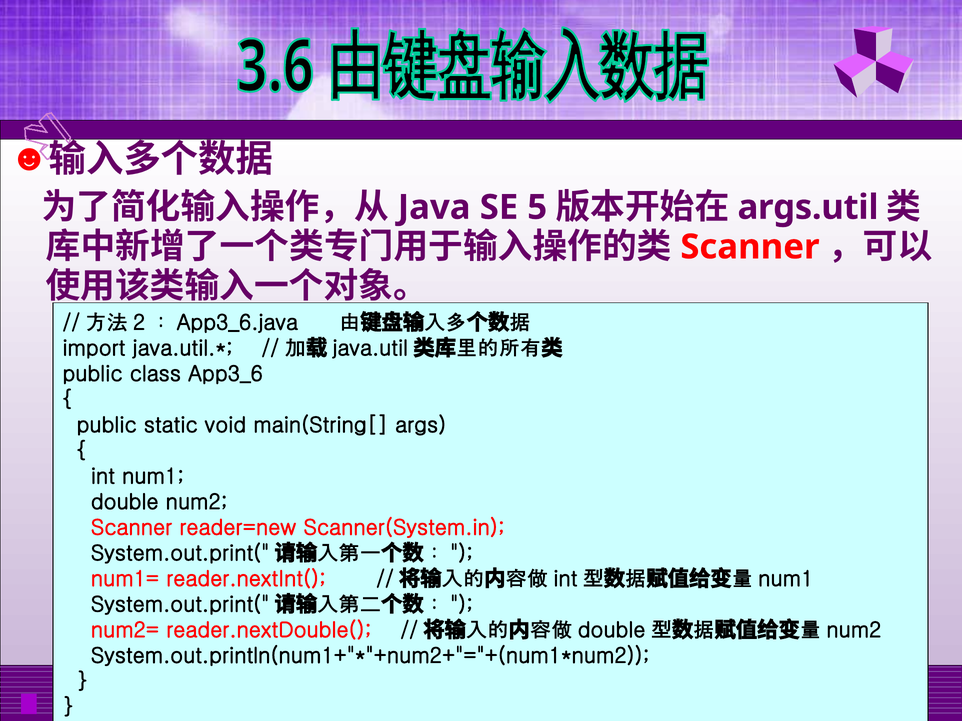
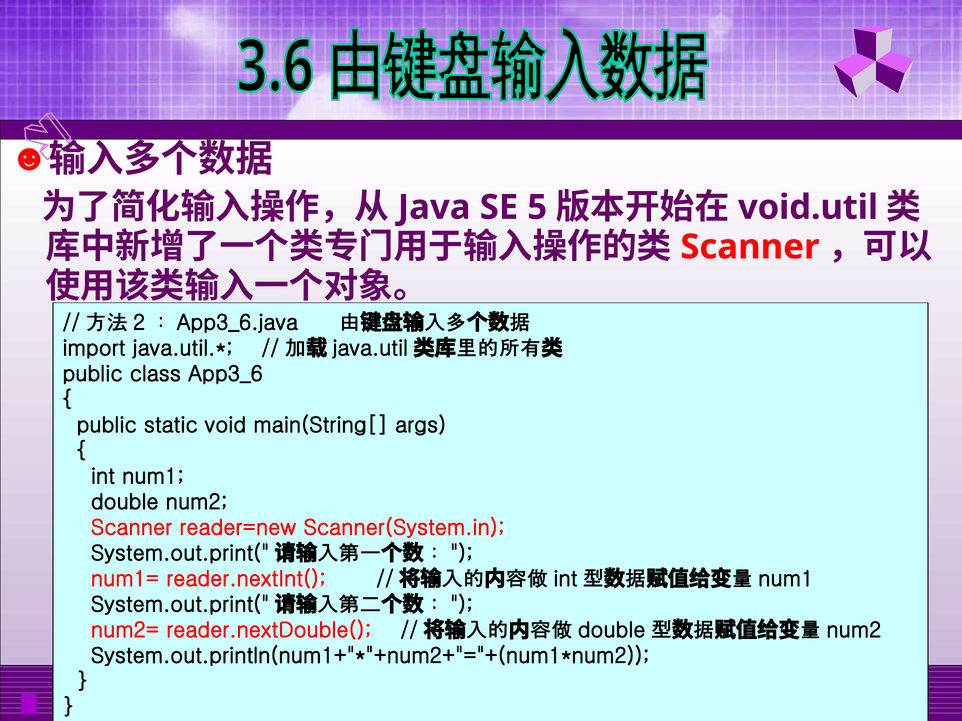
args.util: args.util -> void.util
